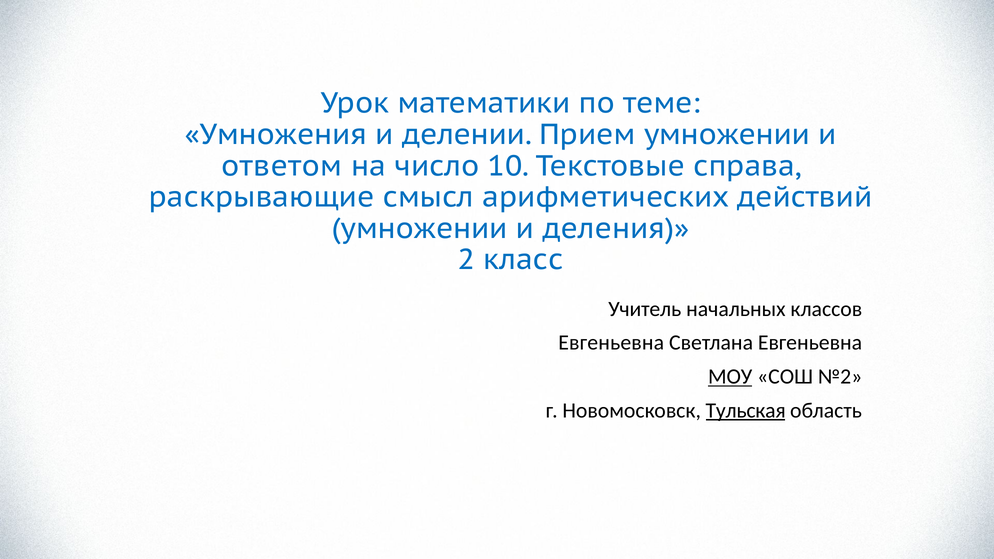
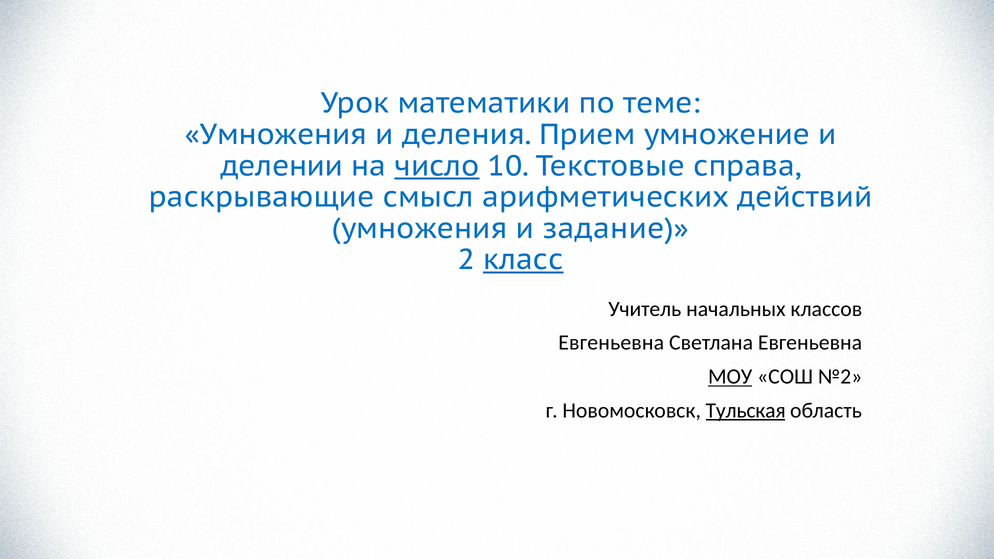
делении: делении -> деления
Прием умножении: умножении -> умножение
ответом: ответом -> делении
число underline: none -> present
умножении at (420, 229): умножении -> умножения
деления: деления -> задание
класс underline: none -> present
